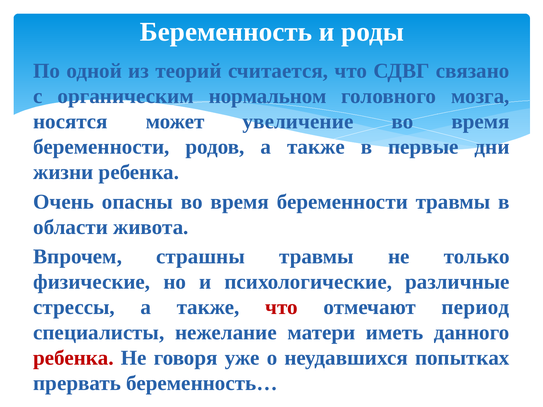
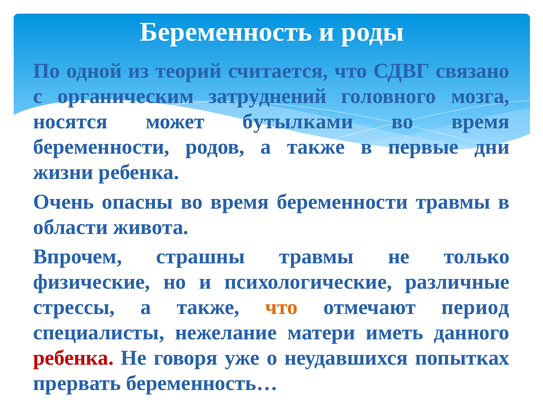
нормальном: нормальном -> затруднений
увеличение: увеличение -> бутылками
что at (282, 307) colour: red -> orange
